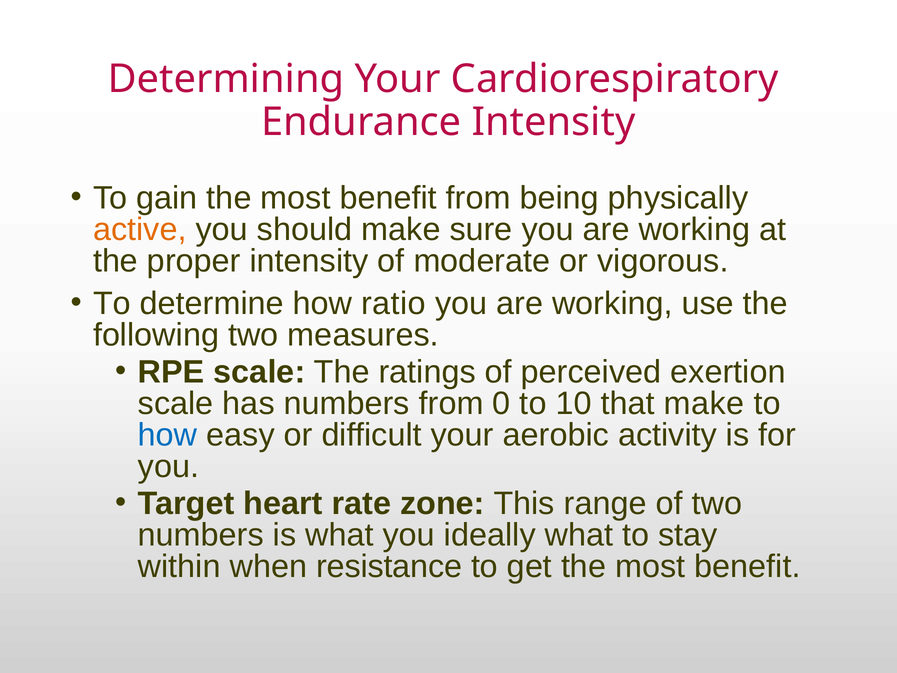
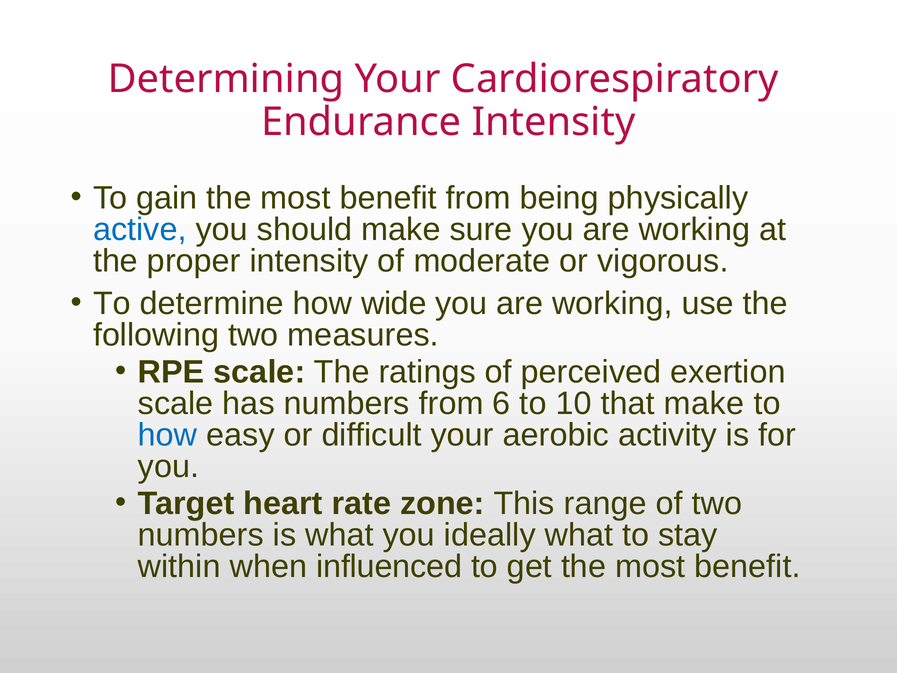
active colour: orange -> blue
ratio: ratio -> wide
0: 0 -> 6
resistance: resistance -> influenced
